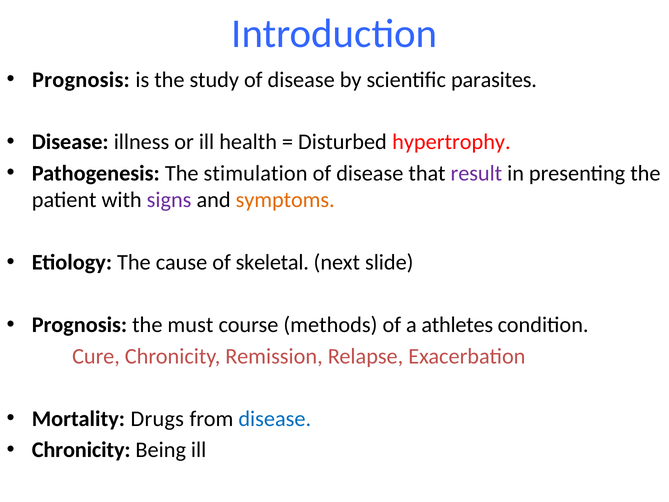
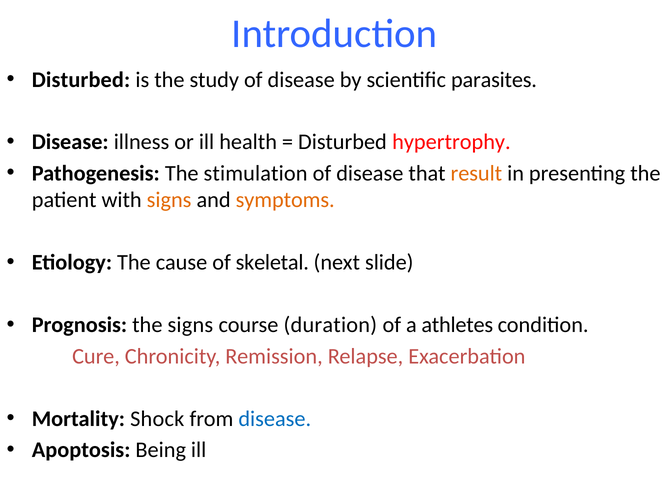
Prognosis at (81, 80): Prognosis -> Disturbed
result colour: purple -> orange
signs at (169, 200) colour: purple -> orange
the must: must -> signs
methods: methods -> duration
Drugs: Drugs -> Shock
Chronicity at (81, 450): Chronicity -> Apoptosis
